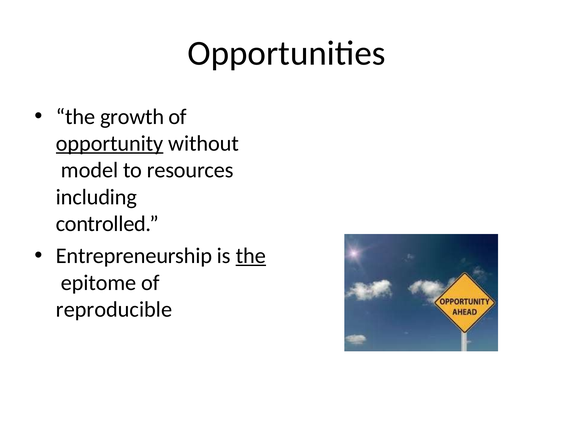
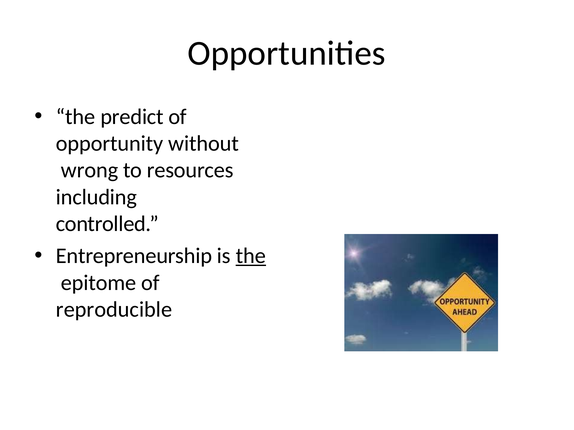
growth: growth -> predict
opportunity underline: present -> none
model: model -> wrong
